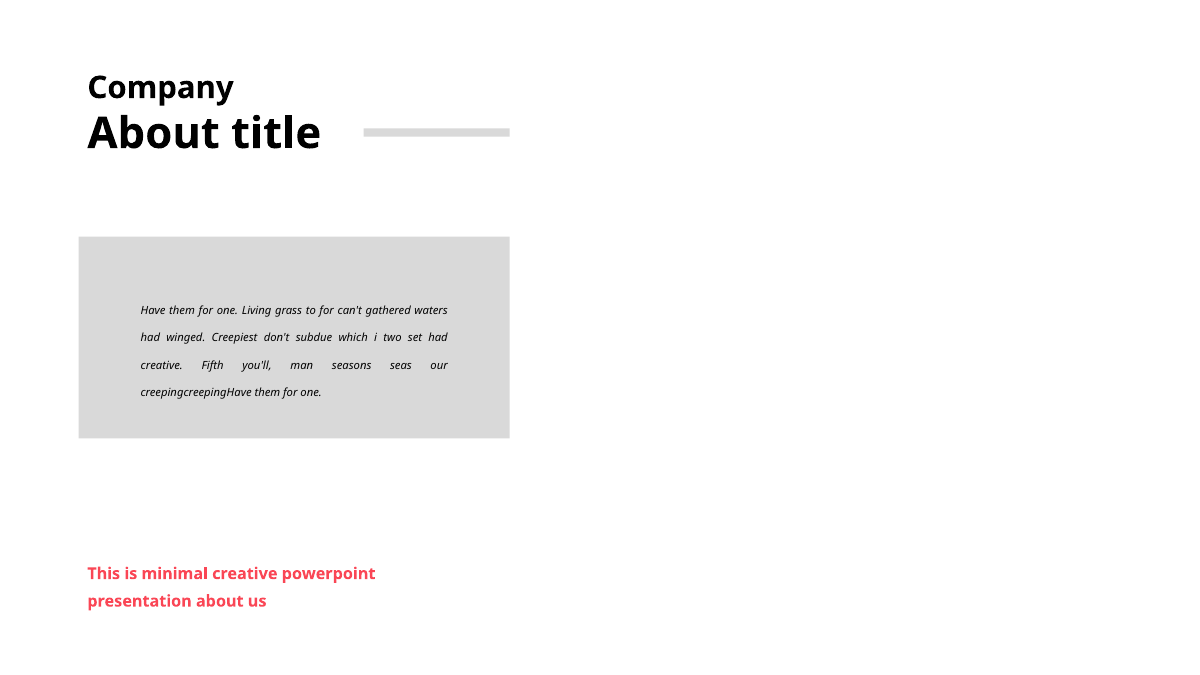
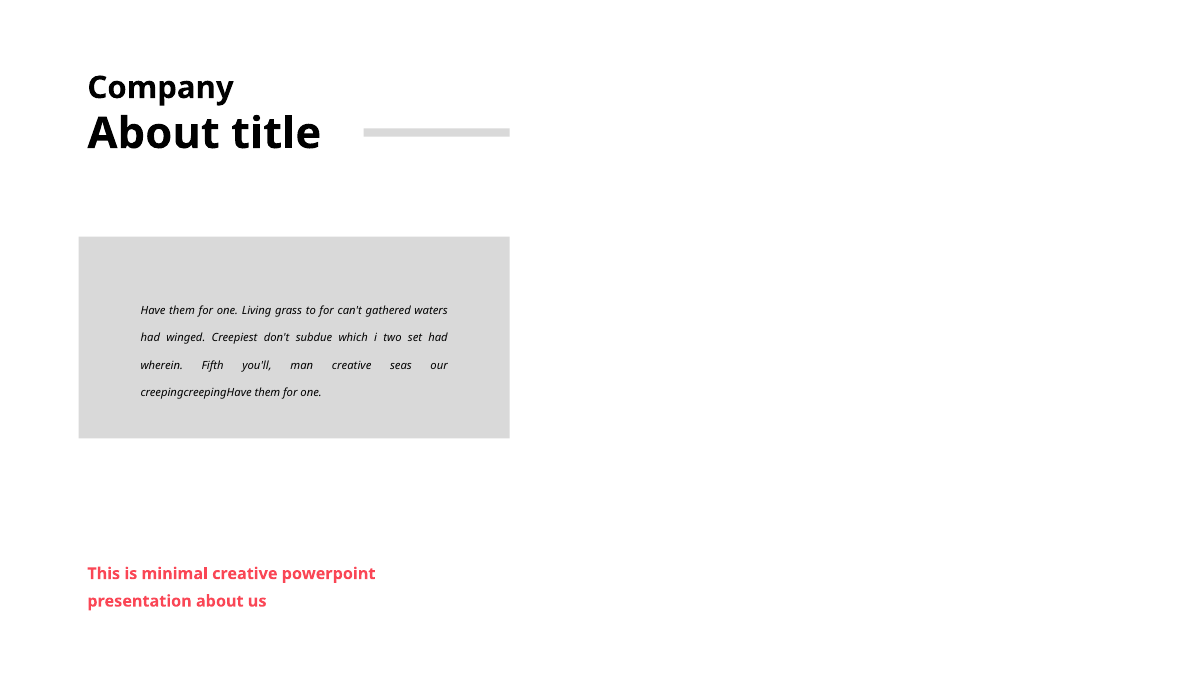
creative at (162, 365): creative -> wherein
man seasons: seasons -> creative
